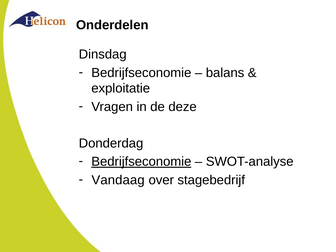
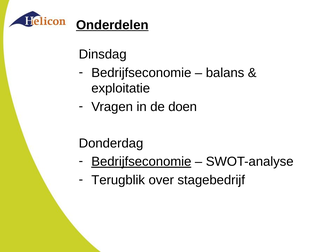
Onderdelen underline: none -> present
deze: deze -> doen
Vandaag: Vandaag -> Terugblik
